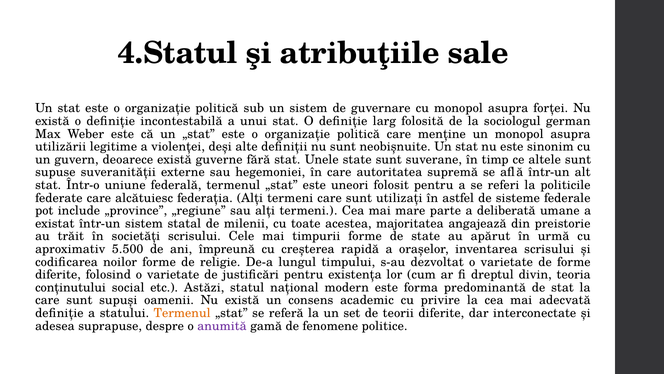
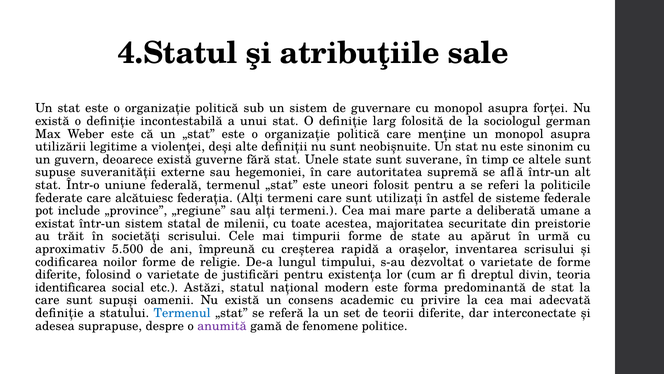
angajează: angajează -> securitate
conținutului: conținutului -> identificarea
Termenul at (182, 313) colour: orange -> blue
